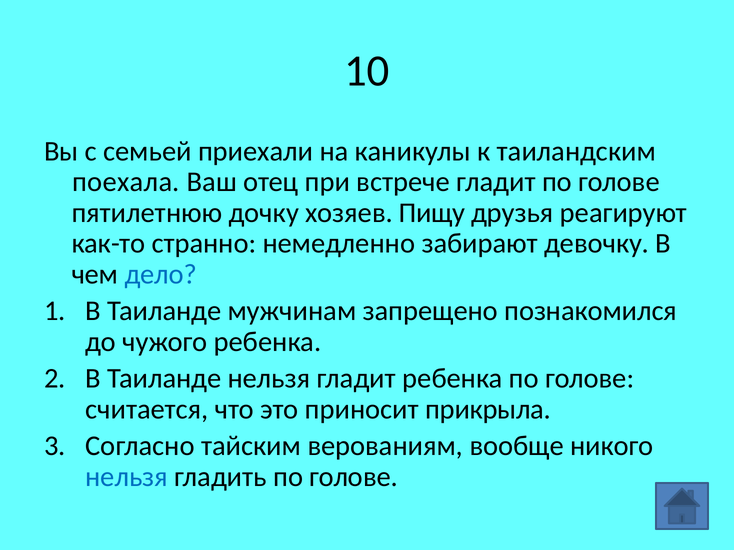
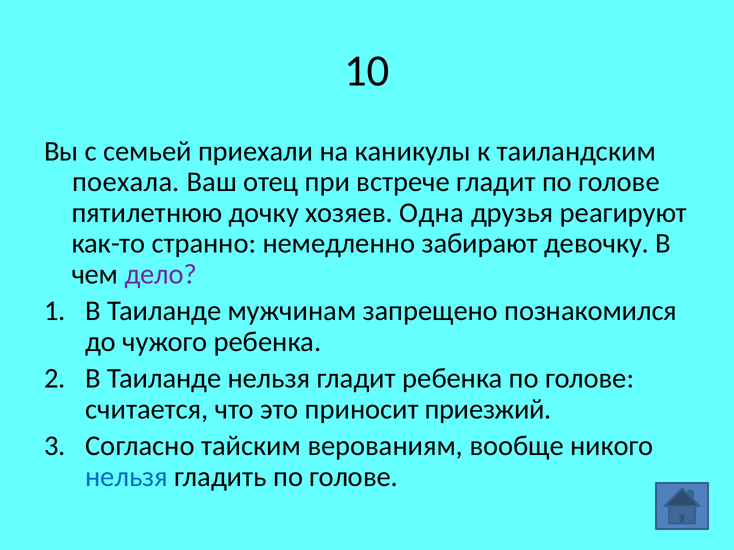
Пищу: Пищу -> Одна
дело colour: blue -> purple
прикрыла: прикрыла -> приезжий
